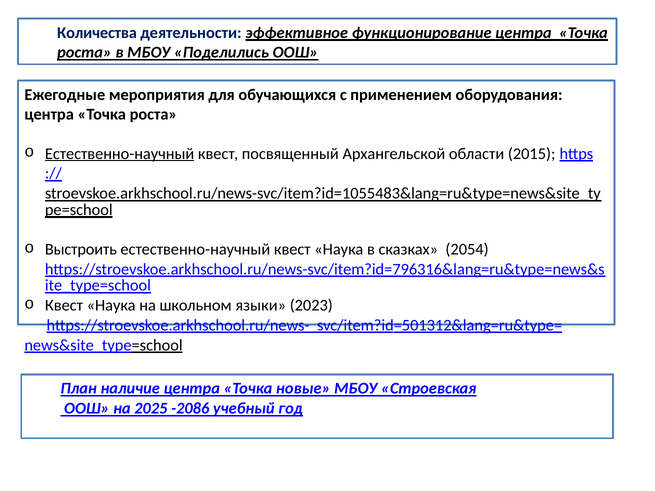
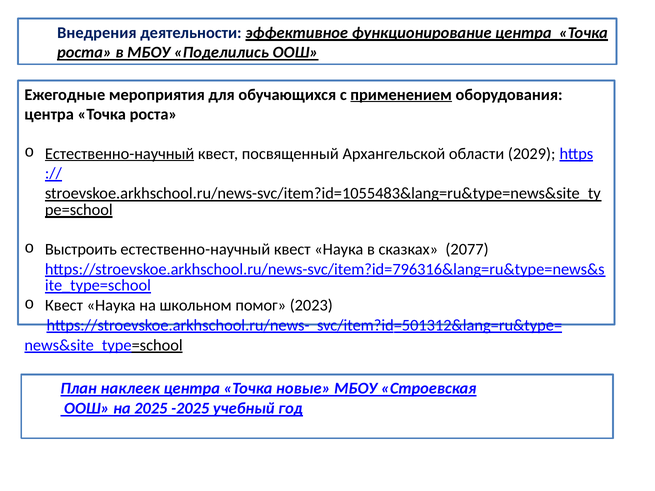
Количества: Количества -> Внедрения
применением underline: none -> present
2015: 2015 -> 2029
2054: 2054 -> 2077
языки: языки -> помог
наличие: наличие -> наклеек
-2086: -2086 -> -2025
